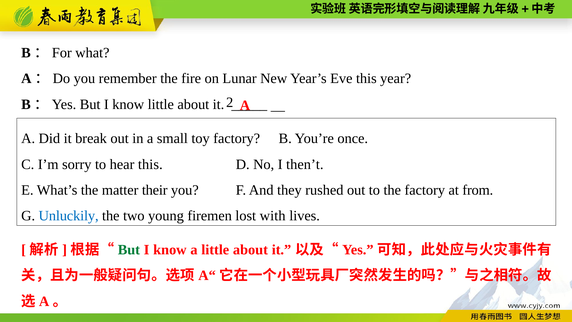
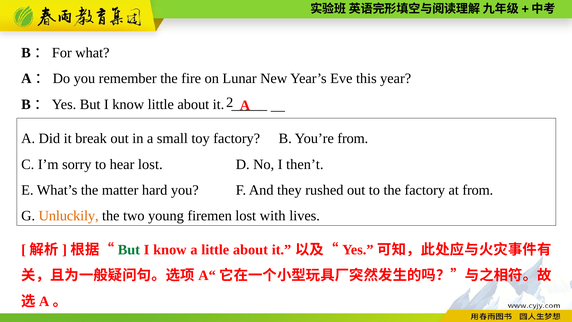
You’re once: once -> from
hear this: this -> lost
their: their -> hard
Unluckily colour: blue -> orange
